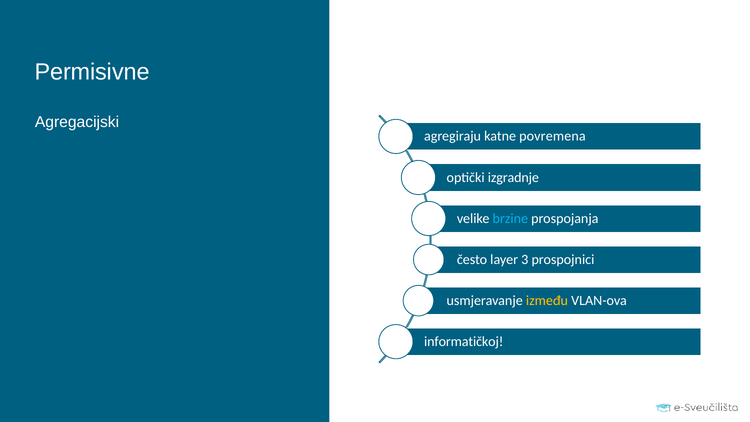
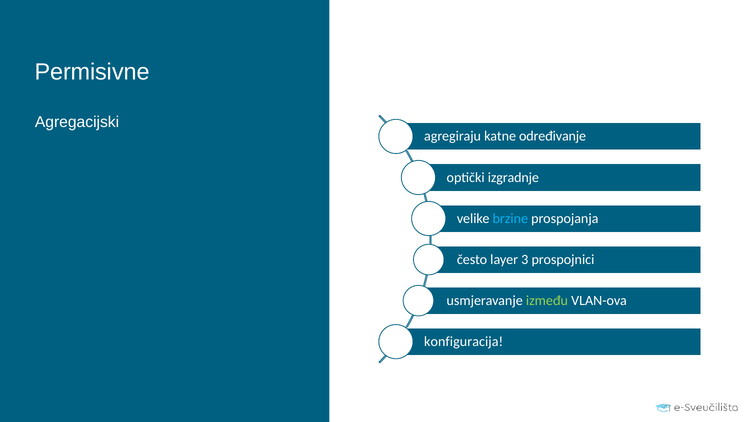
povremena: povremena -> određivanje
između colour: yellow -> light green
informatičkoj: informatičkoj -> konfiguracija
